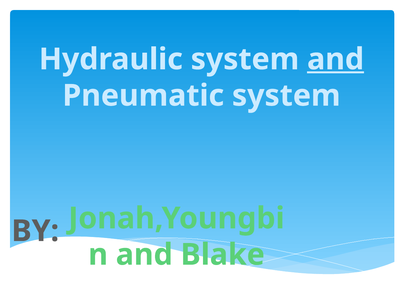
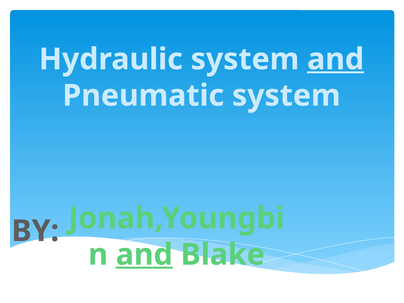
and at (144, 255) underline: none -> present
